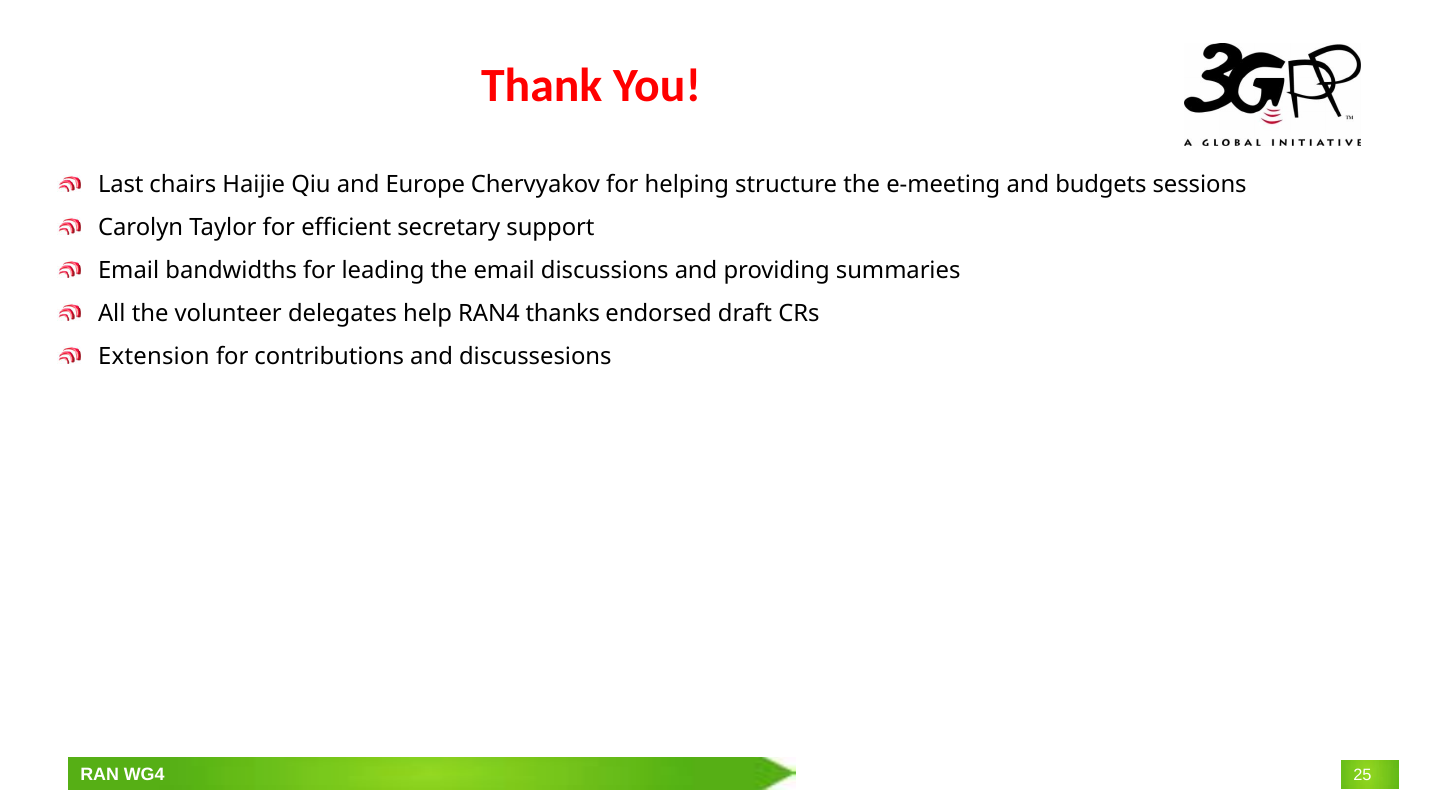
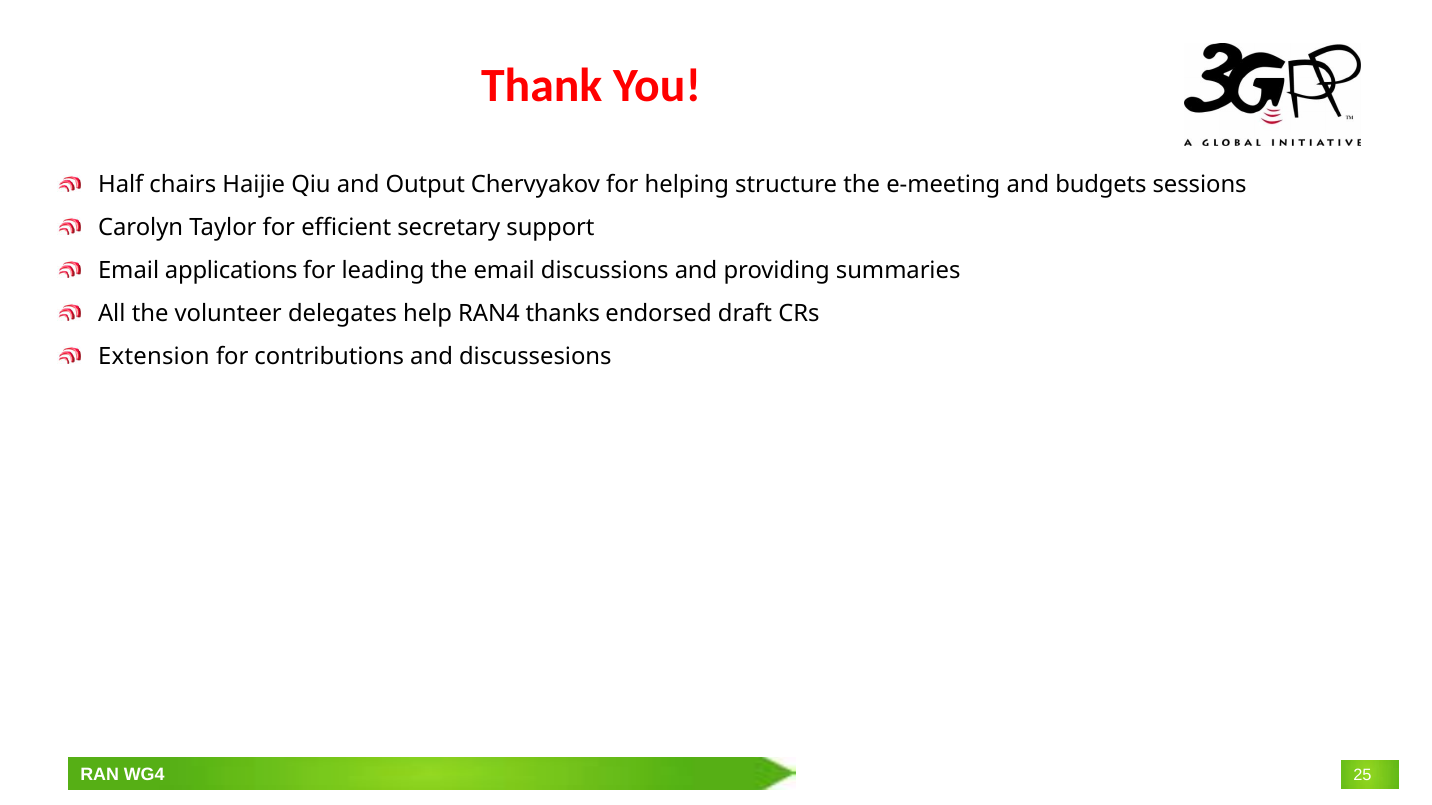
Last: Last -> Half
Europe: Europe -> Output
bandwidths: bandwidths -> applications
